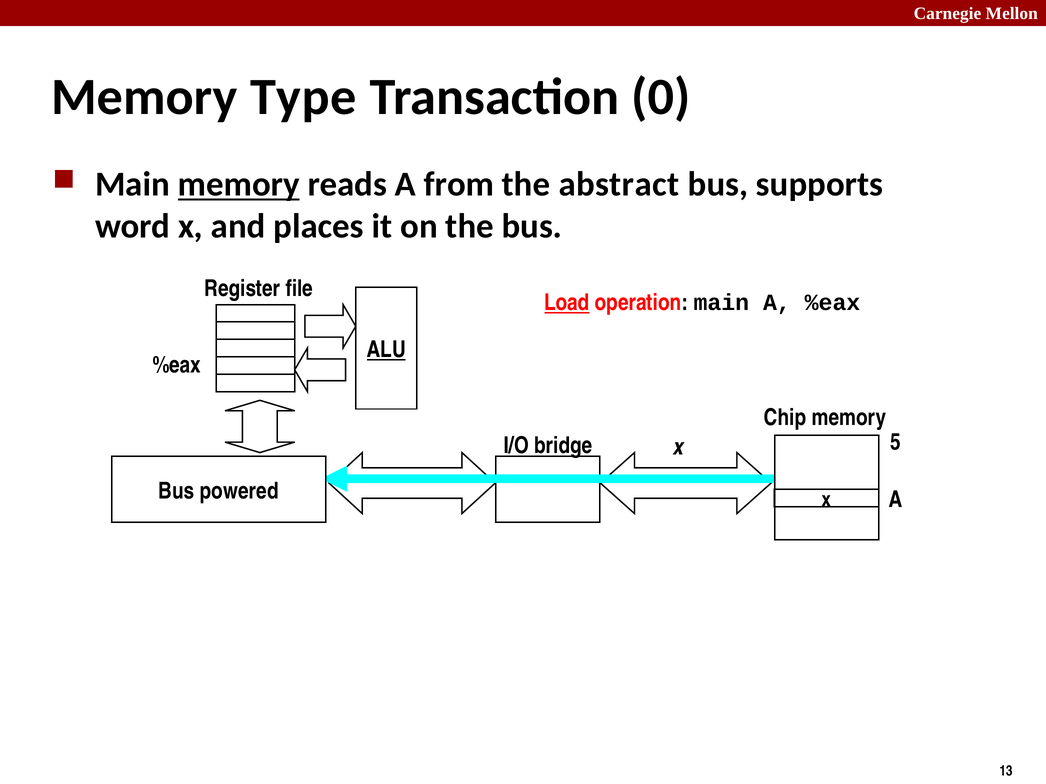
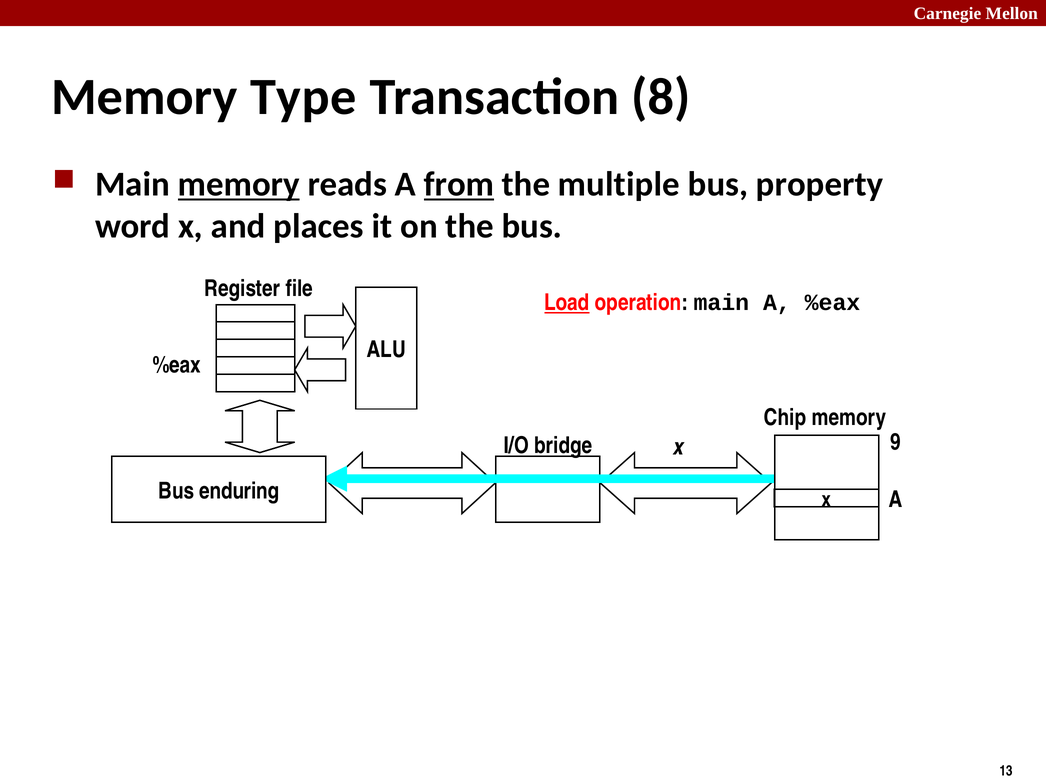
0: 0 -> 8
from underline: none -> present
abstract: abstract -> multiple
supports: supports -> property
ALU underline: present -> none
5: 5 -> 9
powered: powered -> enduring
